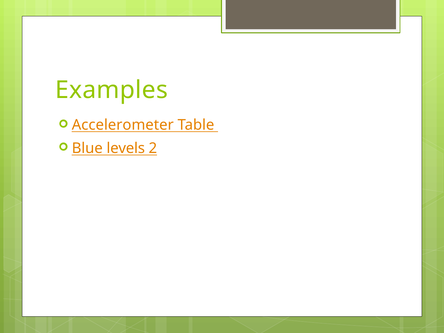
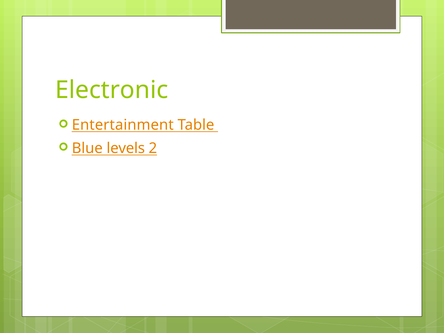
Examples: Examples -> Electronic
Accelerometer: Accelerometer -> Entertainment
